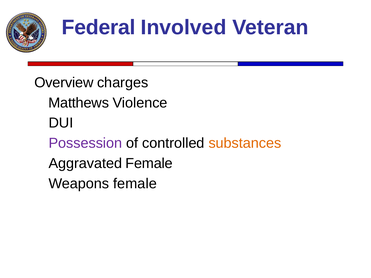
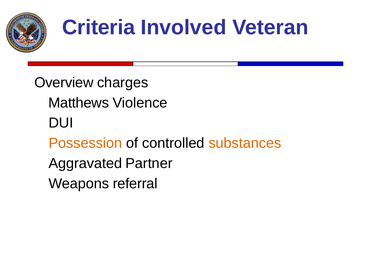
Federal: Federal -> Criteria
Possession colour: purple -> orange
Aggravated Female: Female -> Partner
Weapons female: female -> referral
